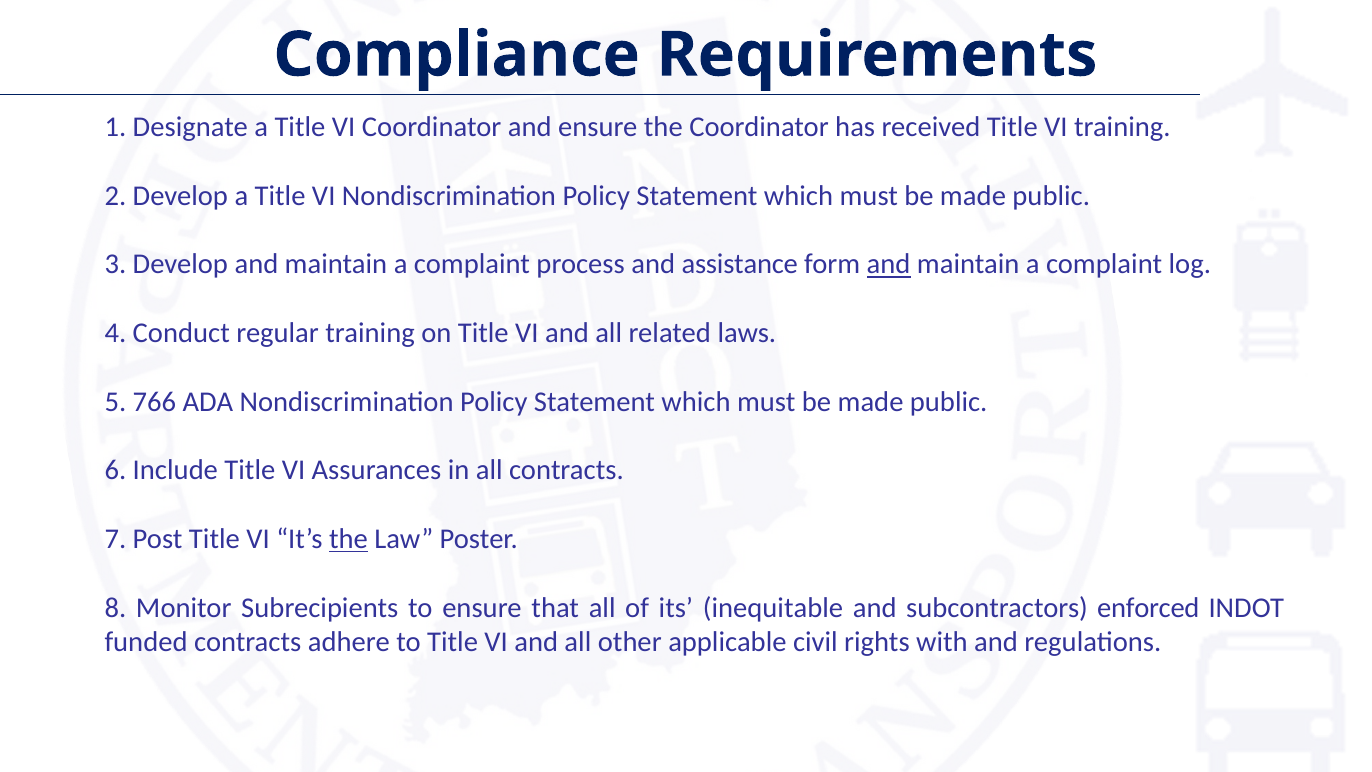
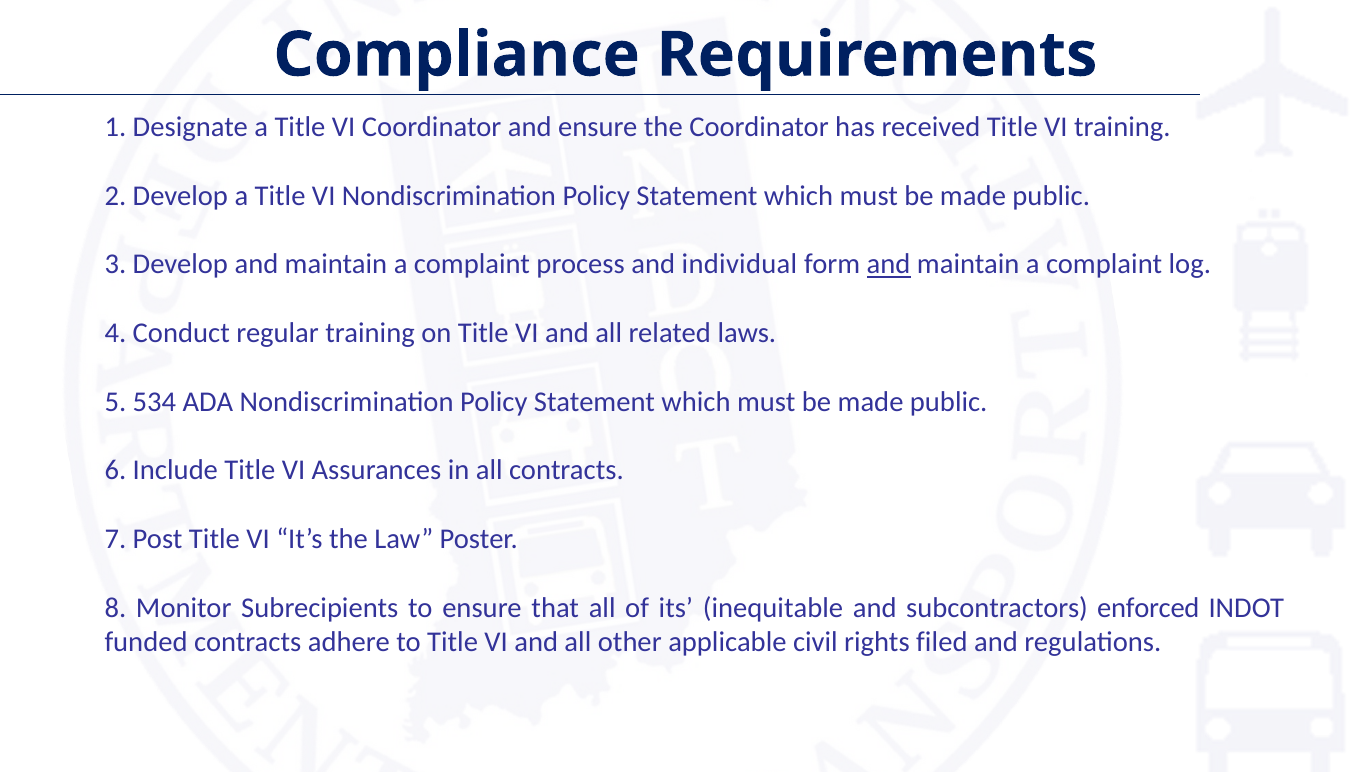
assistance: assistance -> individual
766: 766 -> 534
the at (348, 539) underline: present -> none
with: with -> filed
